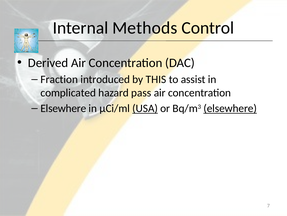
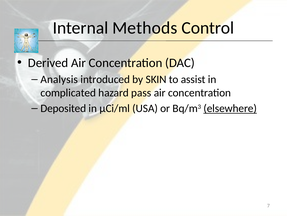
Fraction: Fraction -> Analysis
THIS: THIS -> SKIN
Elsewhere at (63, 108): Elsewhere -> Deposited
USA underline: present -> none
